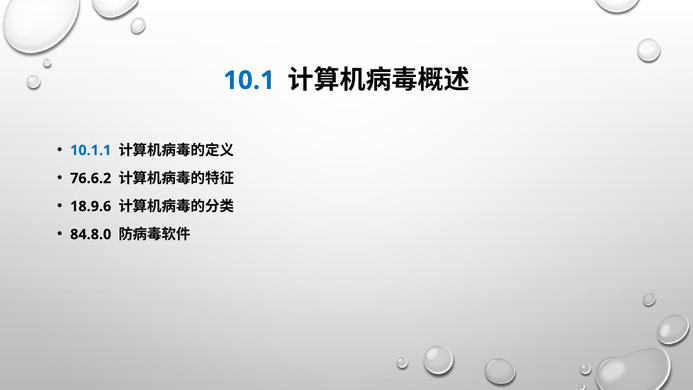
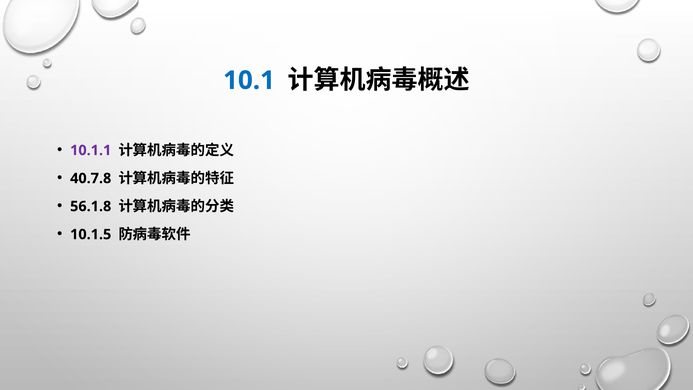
10.1.1 colour: blue -> purple
76.6.2: 76.6.2 -> 40.7.8
18.9.6: 18.9.6 -> 56.1.8
84.8.0: 84.8.0 -> 10.1.5
